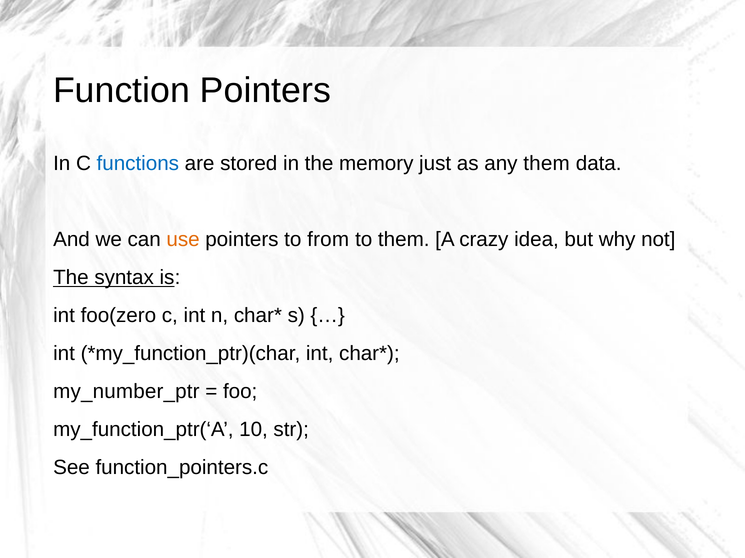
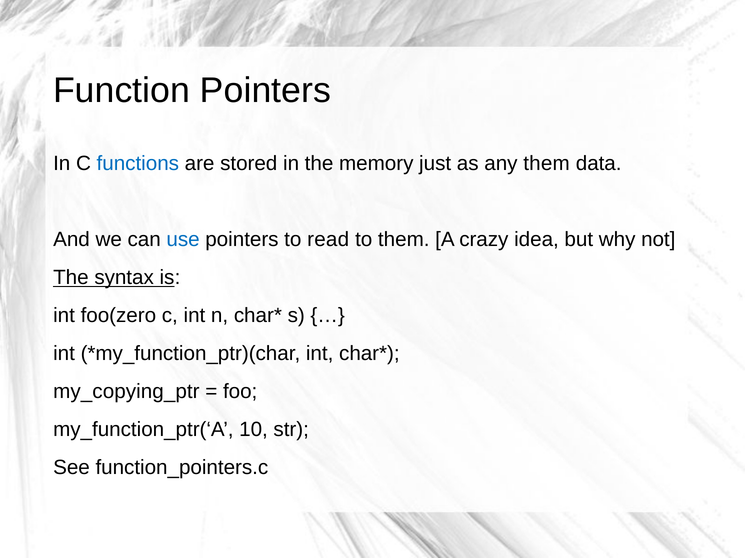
use colour: orange -> blue
from: from -> read
my_number_ptr: my_number_ptr -> my_copying_ptr
